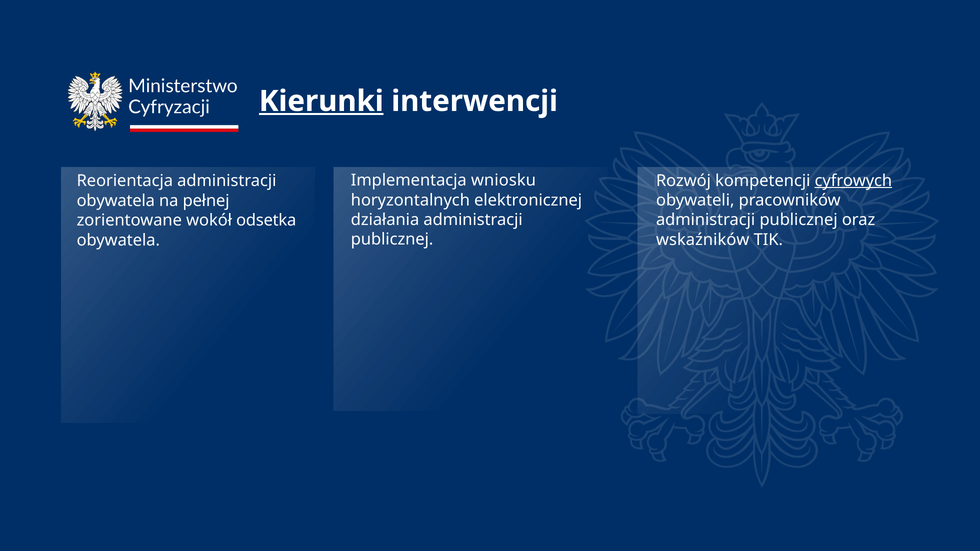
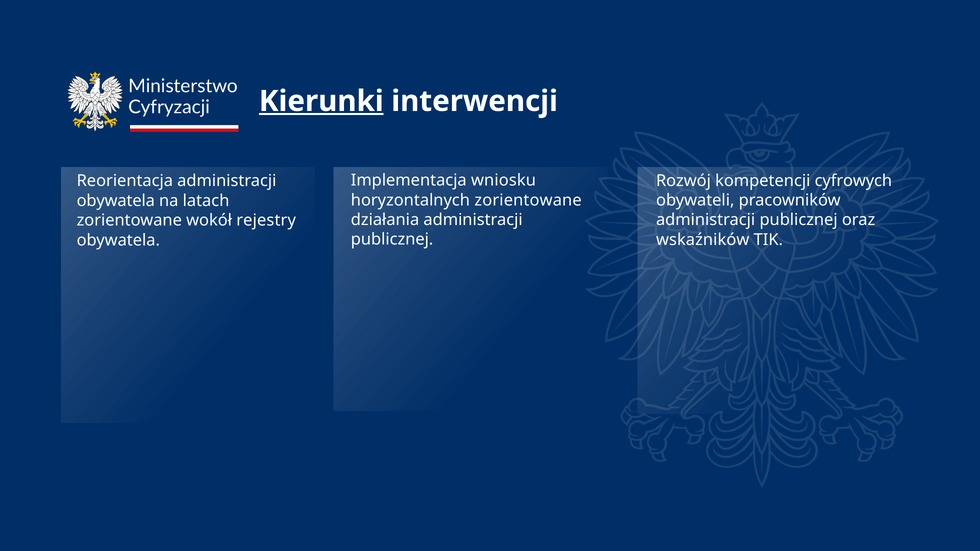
cyfrowych underline: present -> none
horyzontalnych elektronicznej: elektronicznej -> zorientowane
pełnej: pełnej -> latach
odsetka: odsetka -> rejestry
